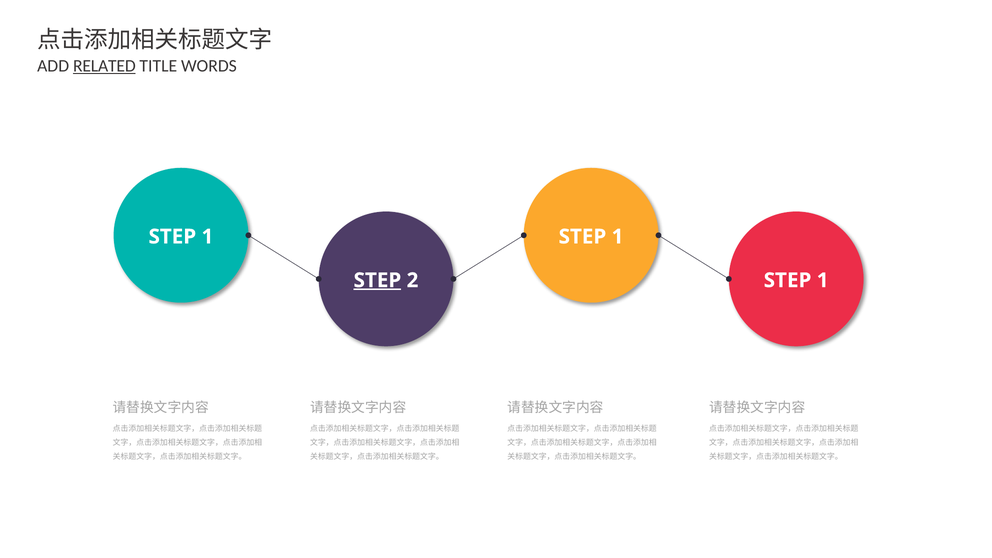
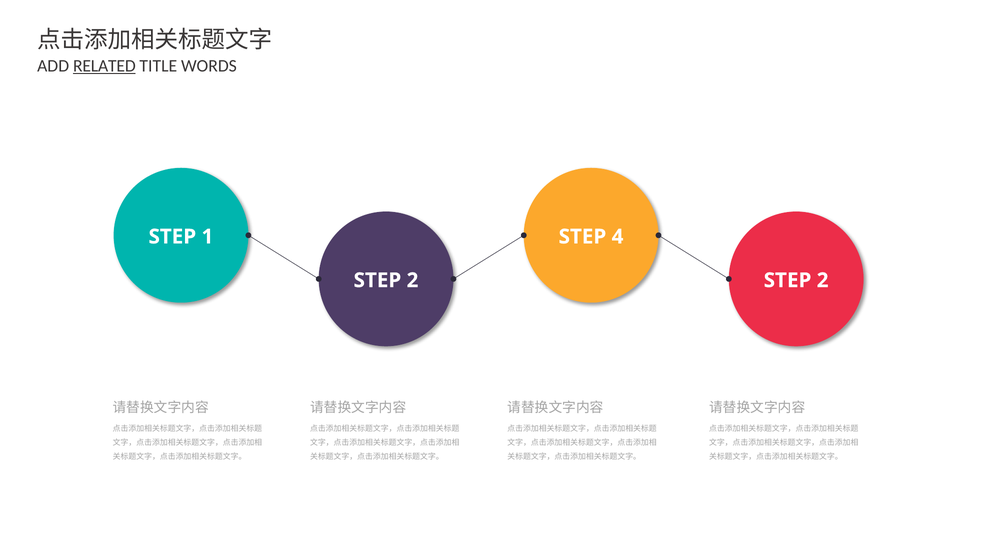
1 at (618, 237): 1 -> 4
STEP at (377, 280) underline: present -> none
1 at (823, 280): 1 -> 2
